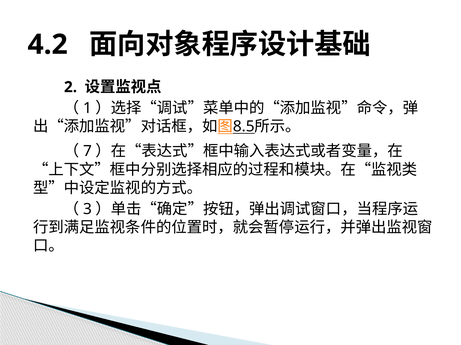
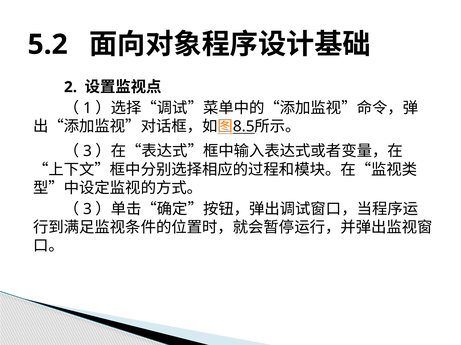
4.2: 4.2 -> 5.2
7 at (87, 152): 7 -> 3
